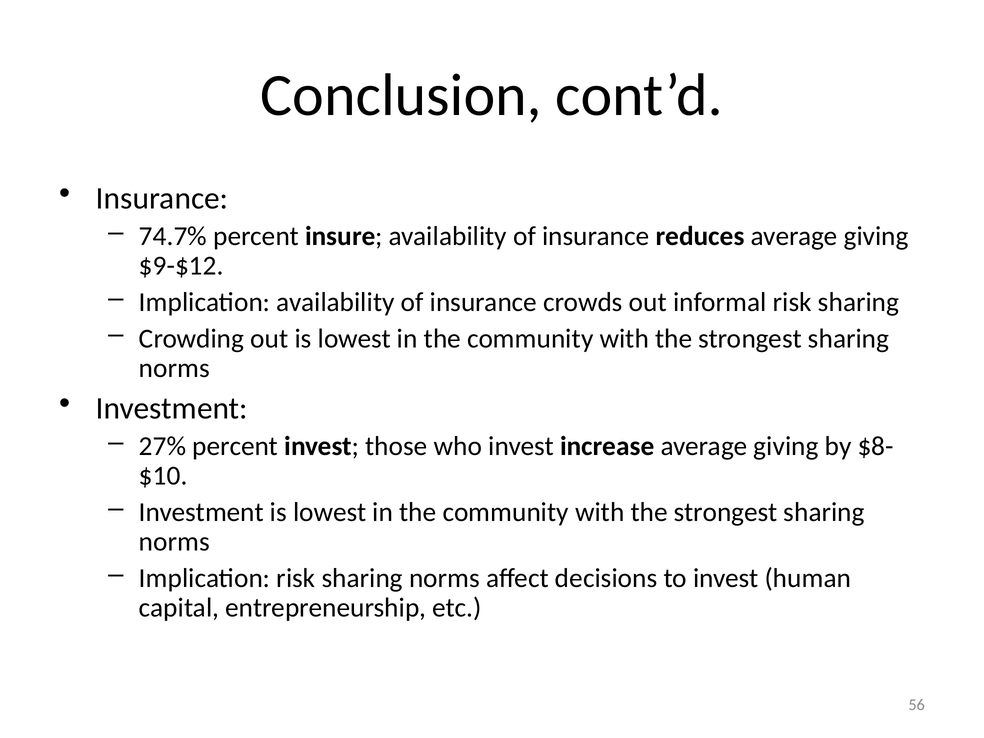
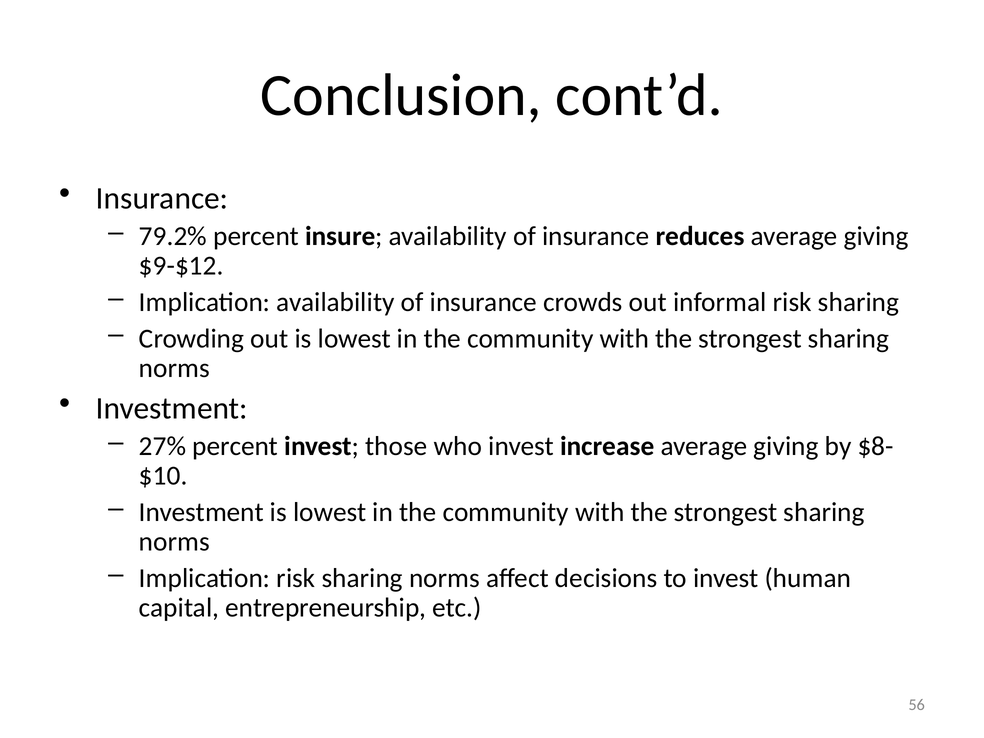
74.7%: 74.7% -> 79.2%
